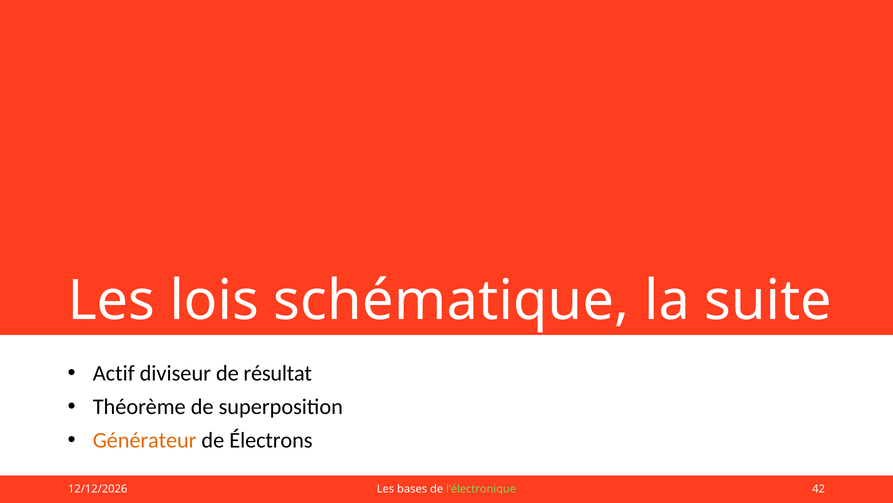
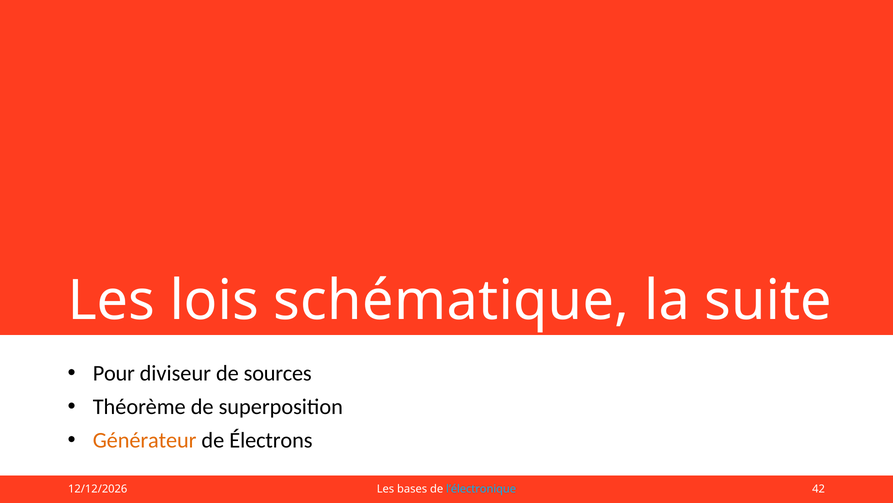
Actif: Actif -> Pour
résultat: résultat -> sources
l’électronique colour: light green -> light blue
